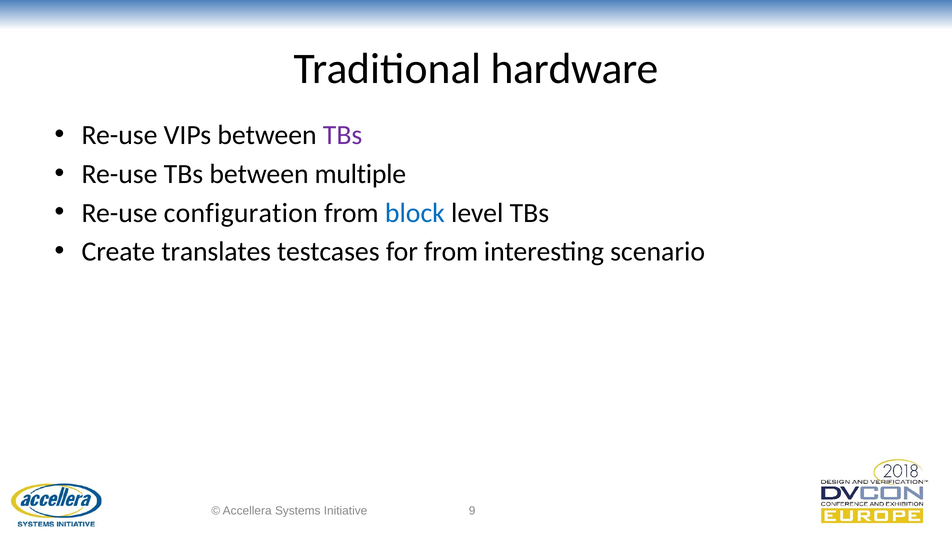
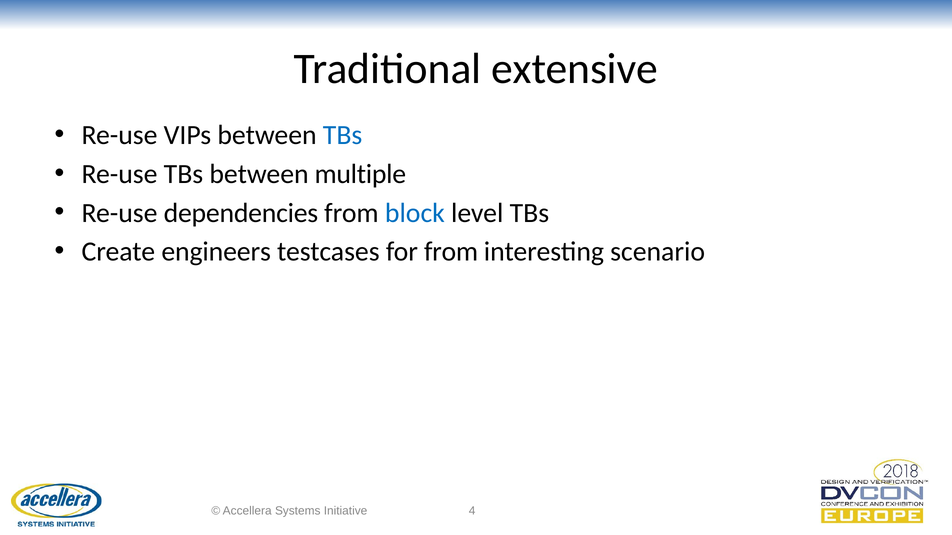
hardware: hardware -> extensive
TBs at (343, 135) colour: purple -> blue
configuration: configuration -> dependencies
translates: translates -> engineers
9: 9 -> 4
